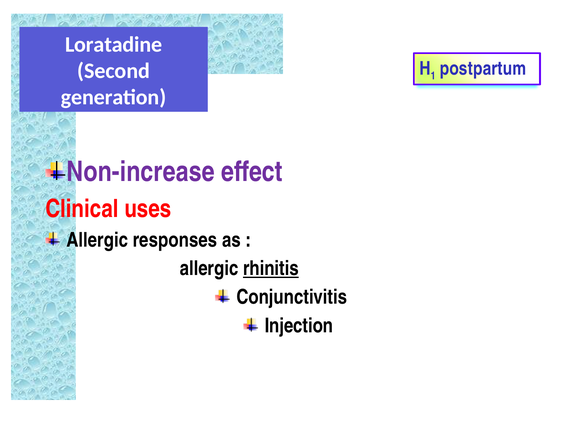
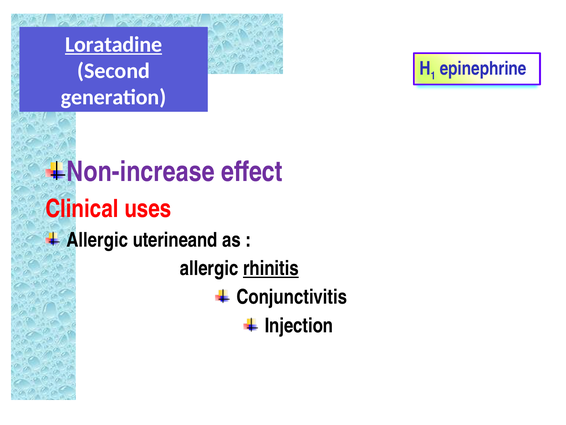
Loratadine underline: none -> present
postpartum: postpartum -> epinephrine
responses: responses -> uterineand
